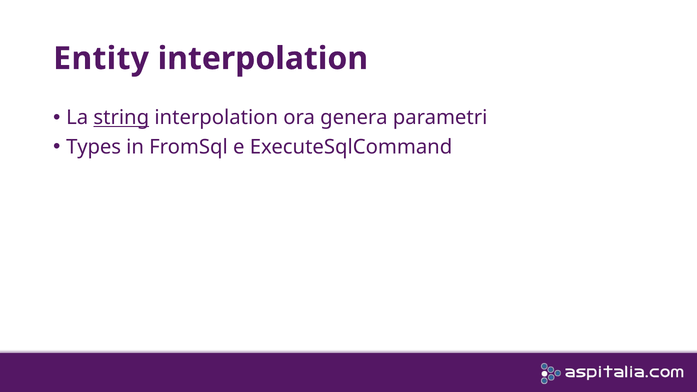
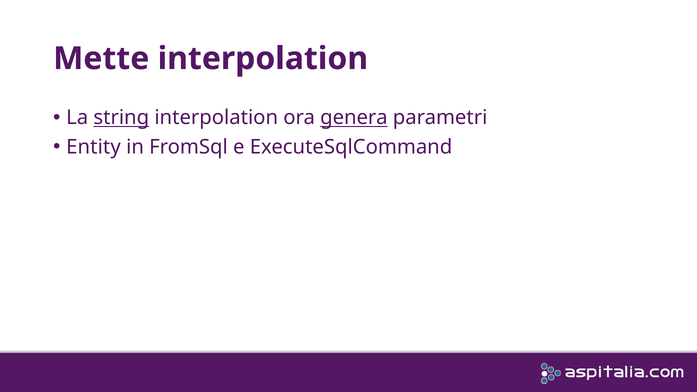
Entity: Entity -> Mette
genera underline: none -> present
Types: Types -> Entity
